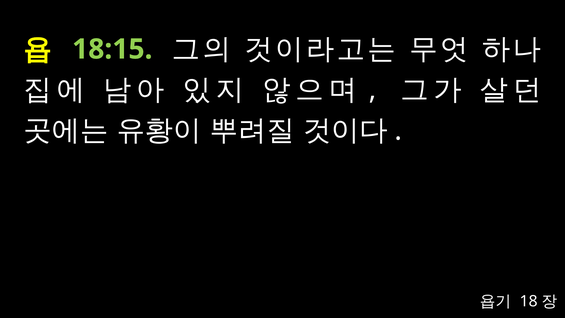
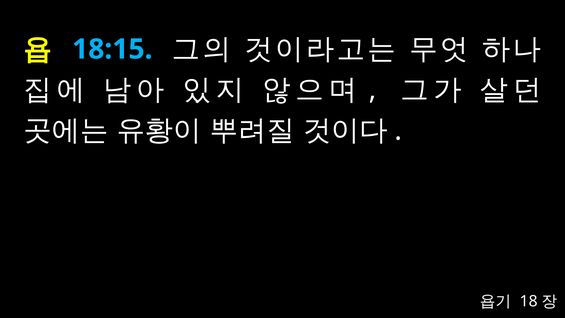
18:15 colour: light green -> light blue
